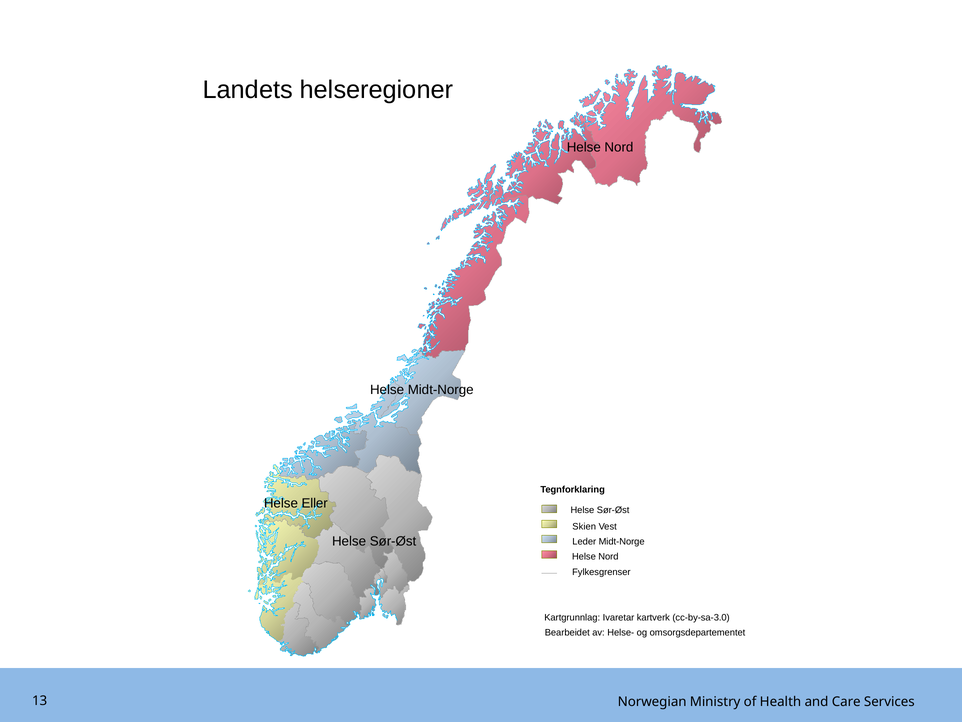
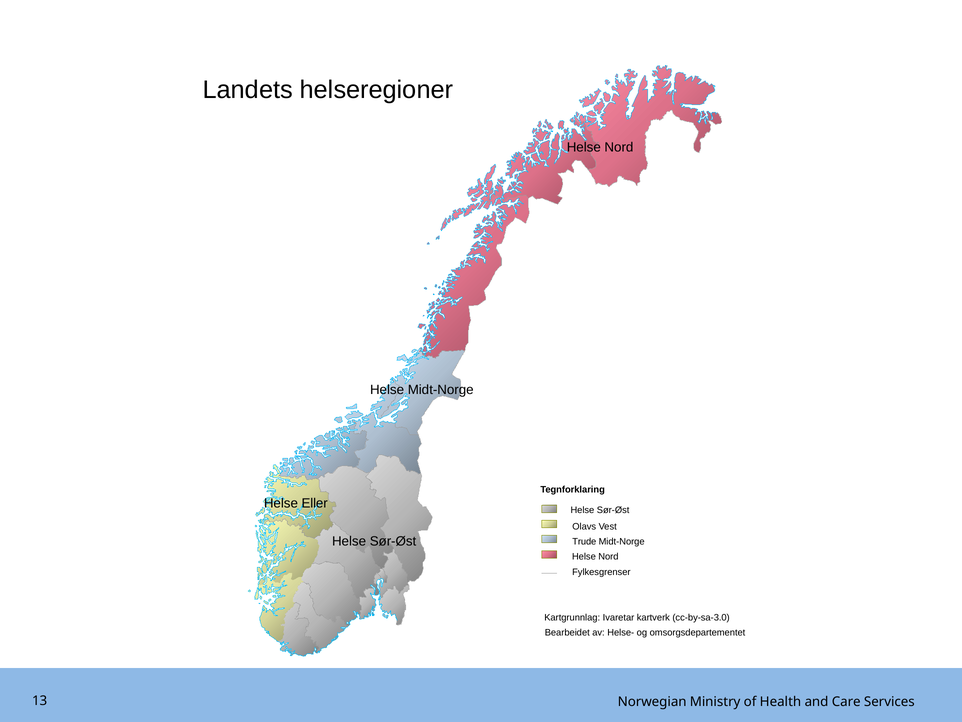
Skien: Skien -> Olavs
Leder: Leder -> Trude
